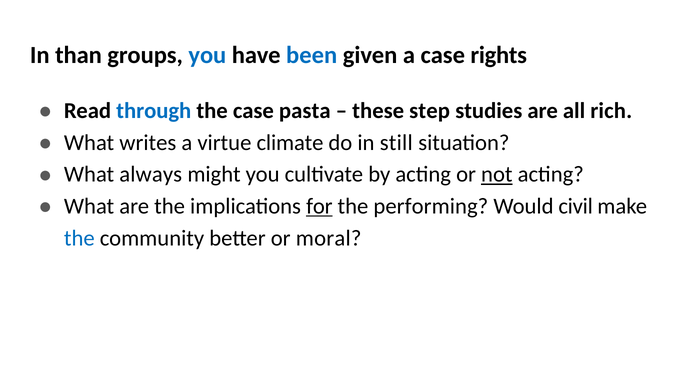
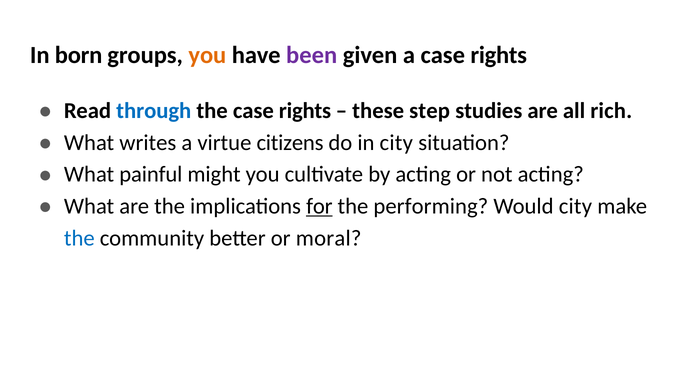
than: than -> born
you at (207, 55) colour: blue -> orange
been colour: blue -> purple
the case pasta: pasta -> rights
climate: climate -> citizens
in still: still -> city
always: always -> painful
not underline: present -> none
Would civil: civil -> city
